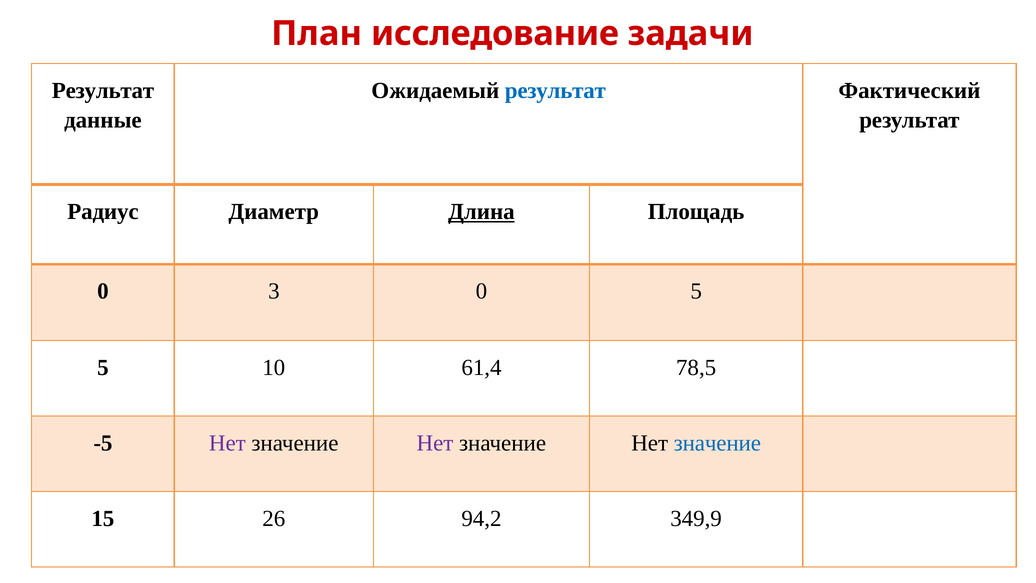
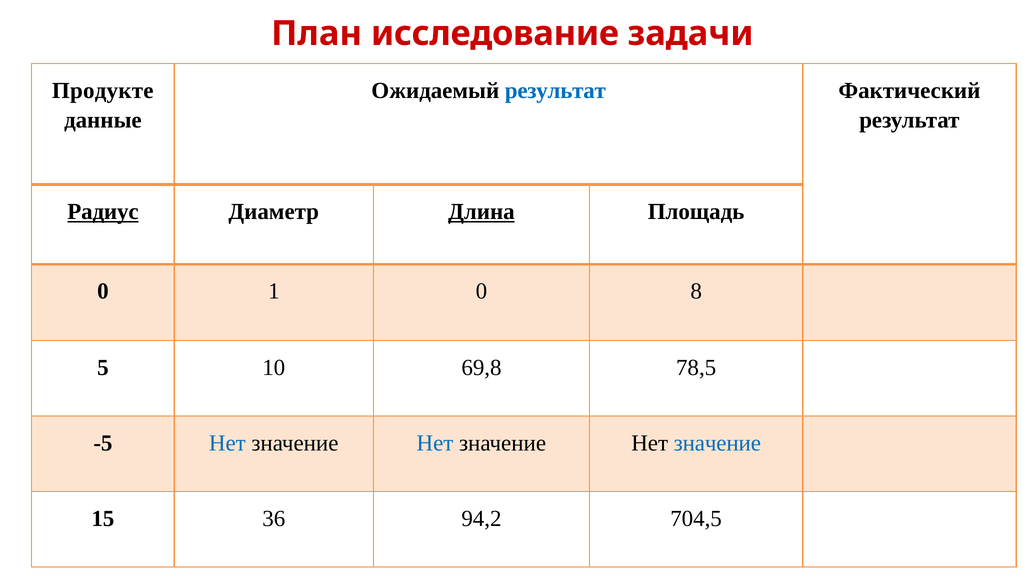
Результат at (103, 91): Результат -> Продукте
Радиус underline: none -> present
3: 3 -> 1
0 5: 5 -> 8
61,4: 61,4 -> 69,8
Нет at (227, 443) colour: purple -> blue
Нет at (435, 443) colour: purple -> blue
26: 26 -> 36
349,9: 349,9 -> 704,5
